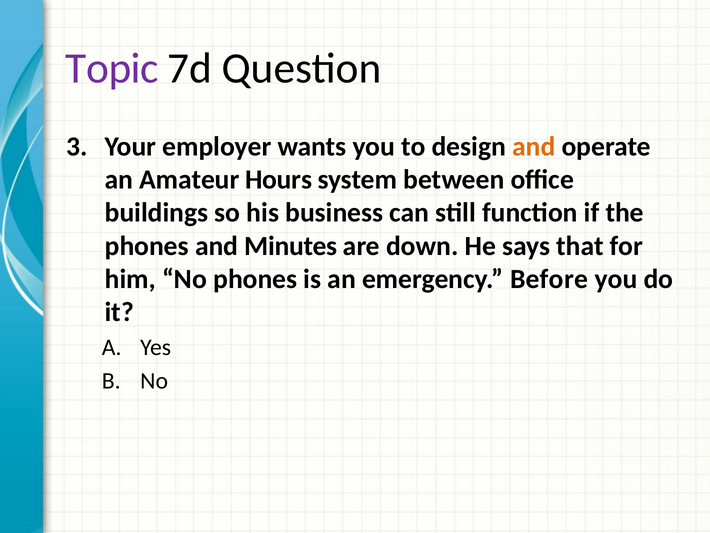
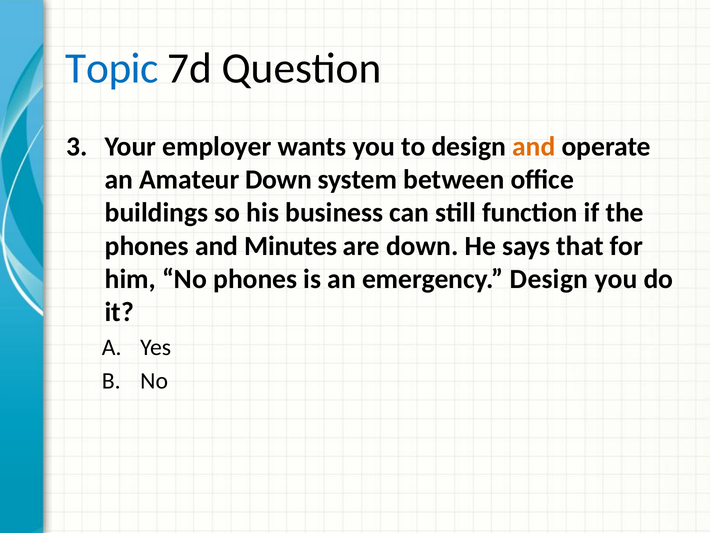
Topic colour: purple -> blue
Amateur Hours: Hours -> Down
emergency Before: Before -> Design
